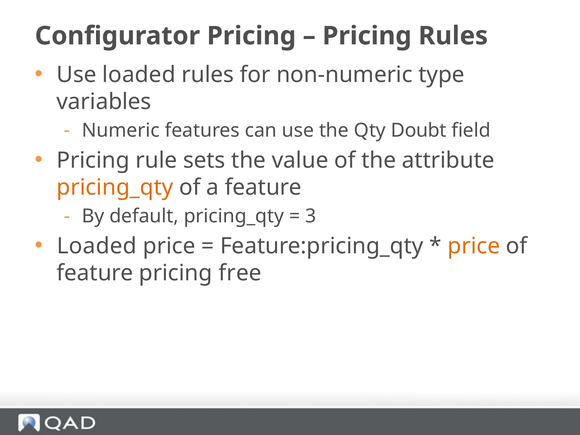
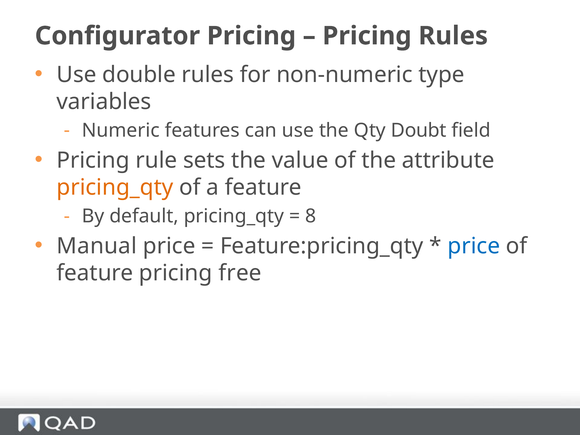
Use loaded: loaded -> double
3: 3 -> 8
Loaded at (97, 246): Loaded -> Manual
price at (474, 246) colour: orange -> blue
